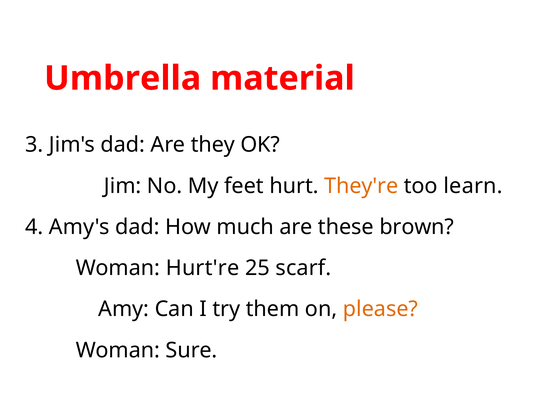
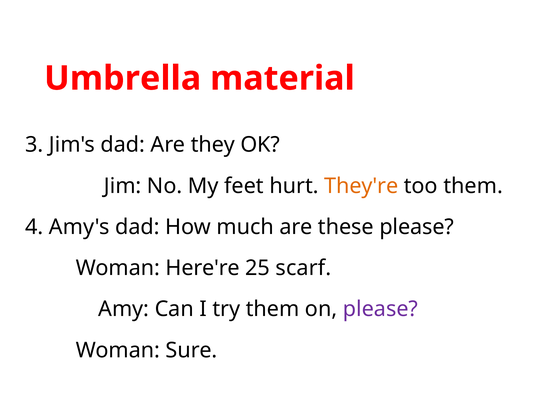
too learn: learn -> them
these brown: brown -> please
Hurt're: Hurt're -> Here're
please at (380, 309) colour: orange -> purple
